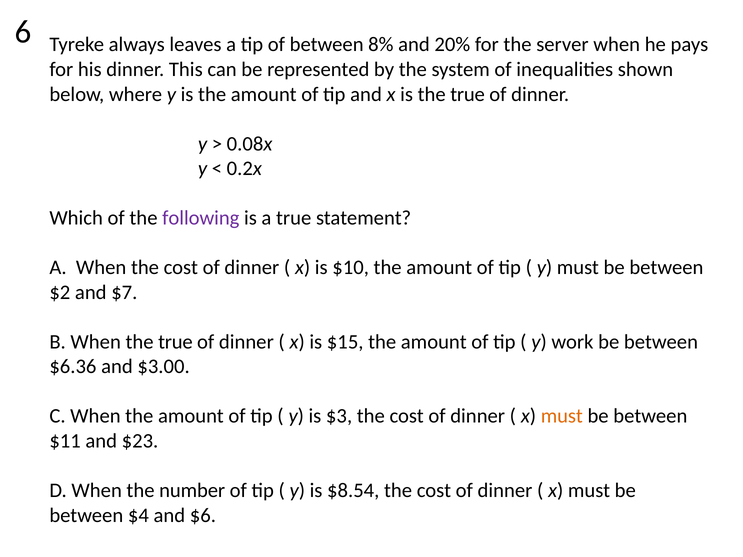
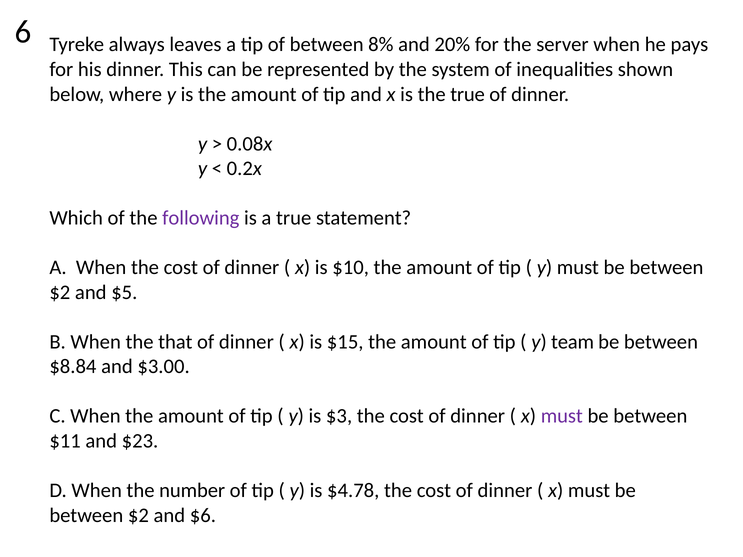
$7: $7 -> $5
When the true: true -> that
work: work -> team
$6.36: $6.36 -> $8.84
must at (562, 416) colour: orange -> purple
$8.54: $8.54 -> $4.78
$4 at (138, 515): $4 -> $2
